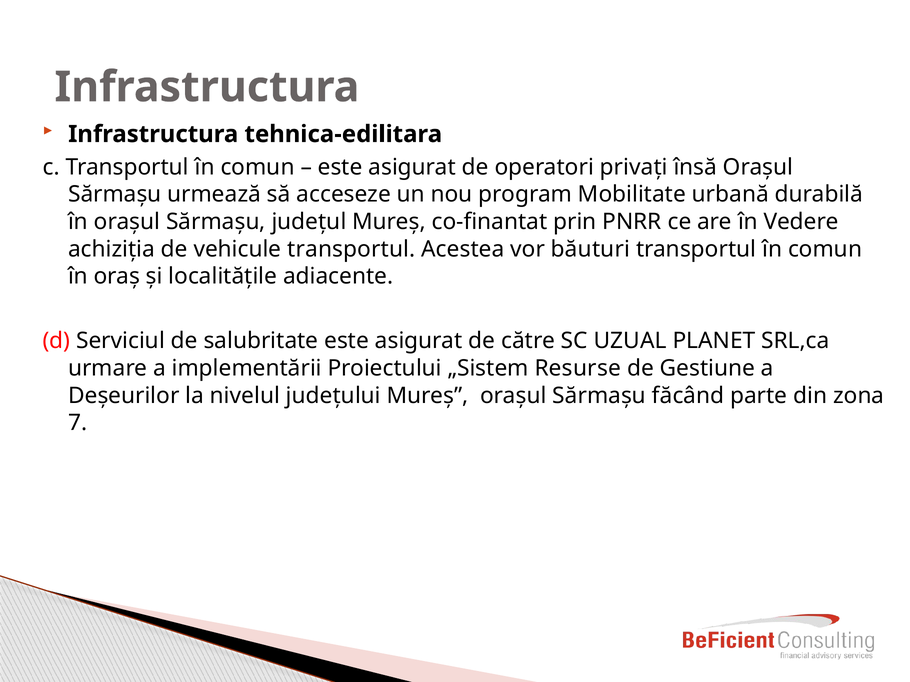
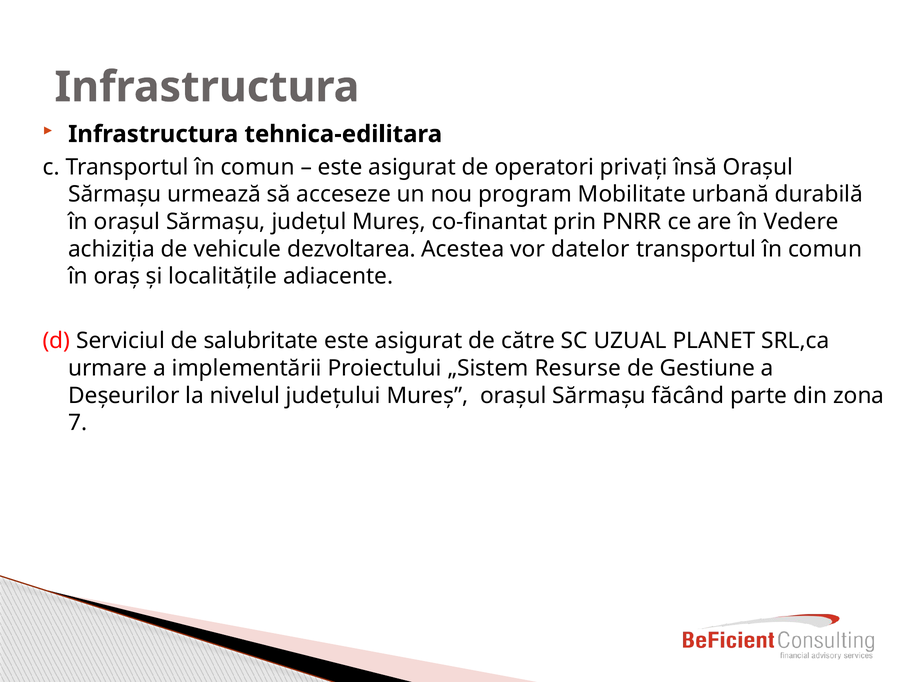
vehicule transportul: transportul -> dezvoltarea
băuturi: băuturi -> datelor
